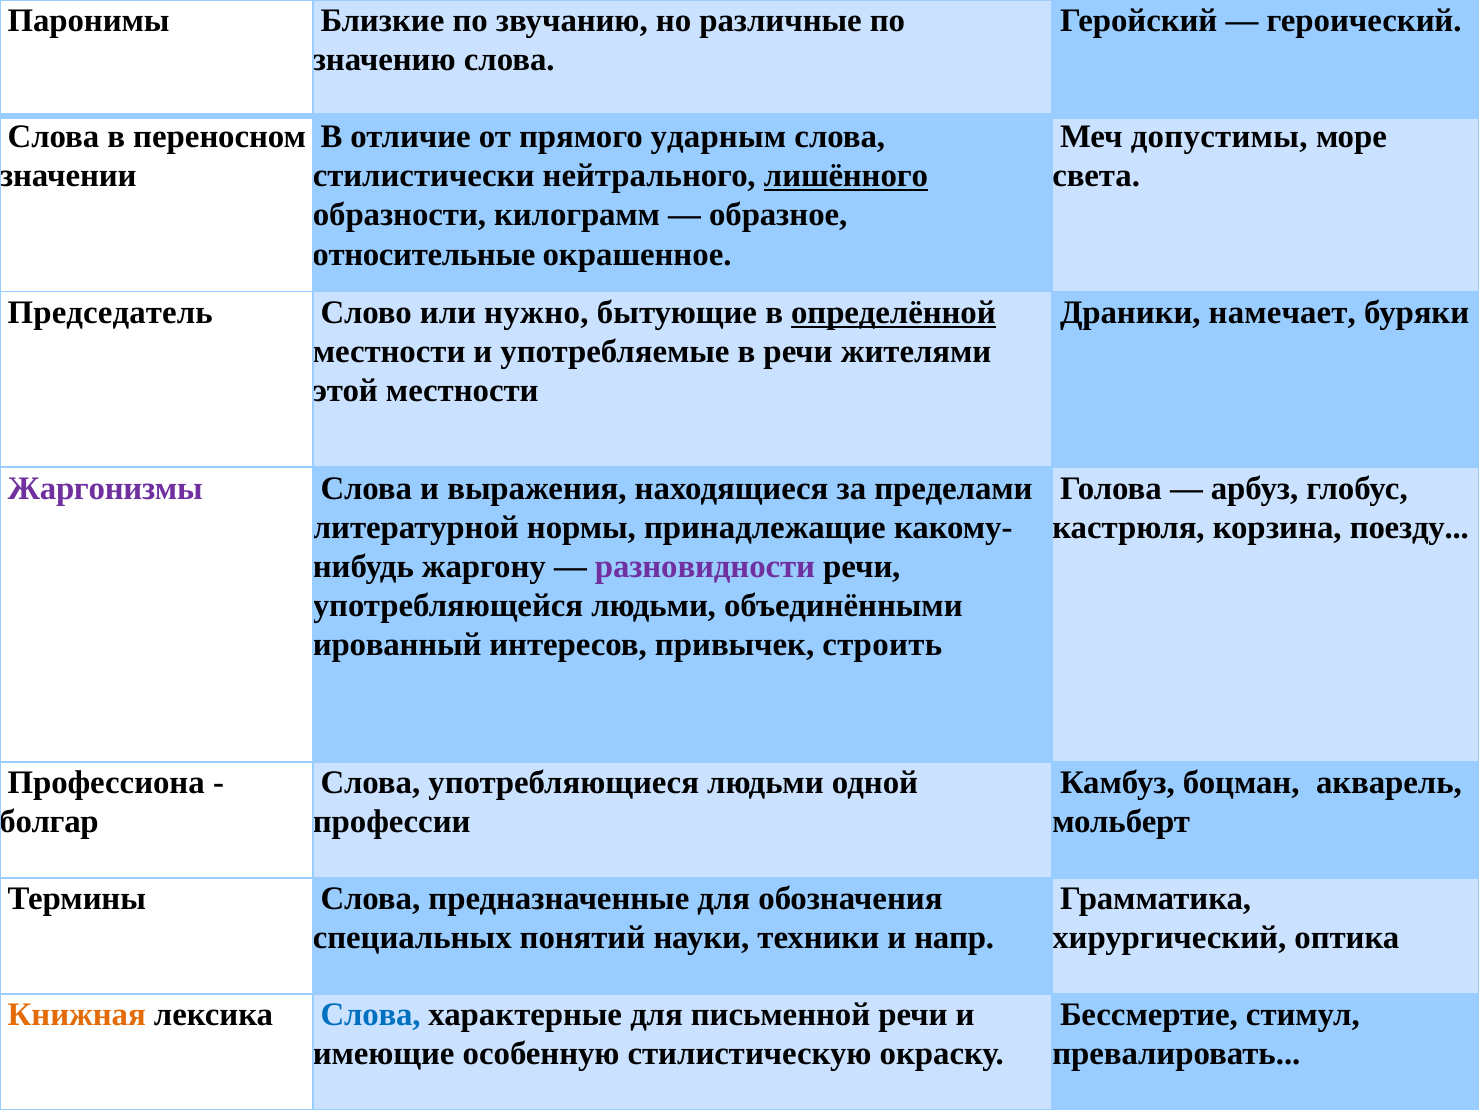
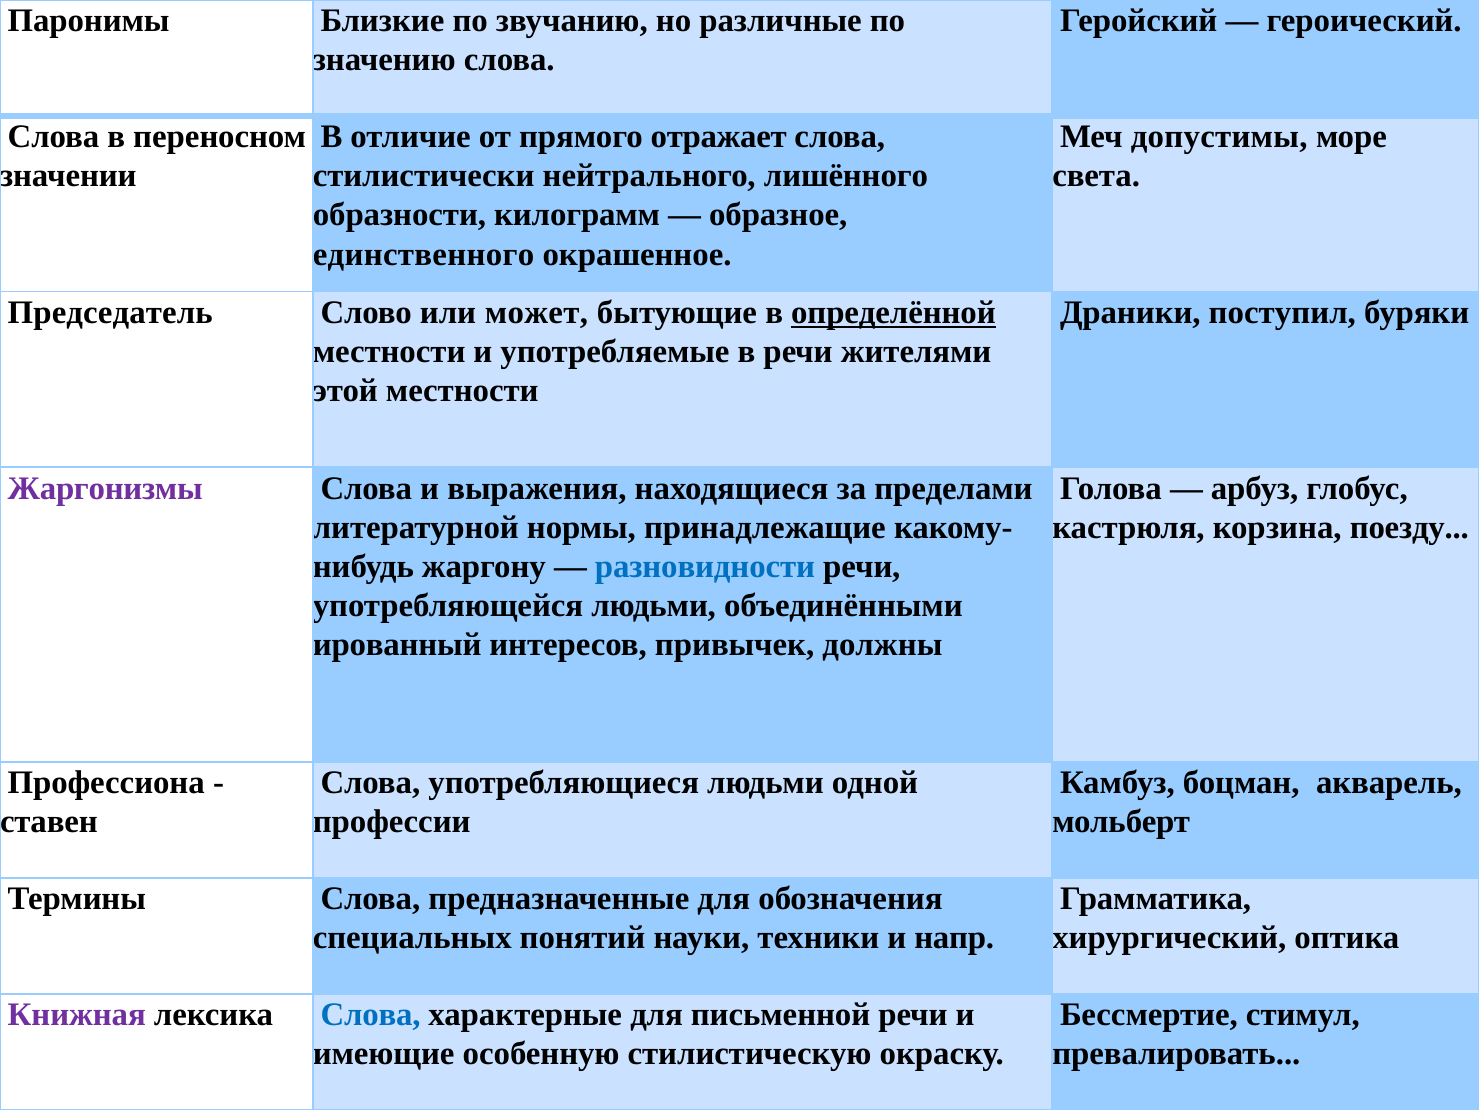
ударным: ударным -> отражает
лишённого underline: present -> none
относительные: относительные -> единственного
нужно: нужно -> может
намечает: намечает -> поступил
разновидности colour: purple -> blue
строить: строить -> должны
болгар: болгар -> ставен
Книжная colour: orange -> purple
